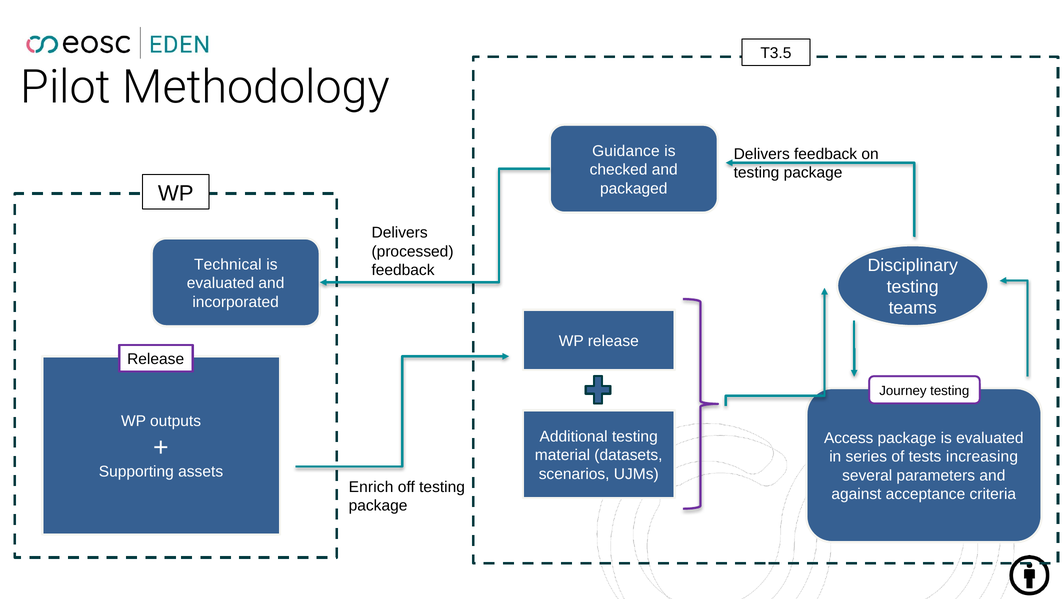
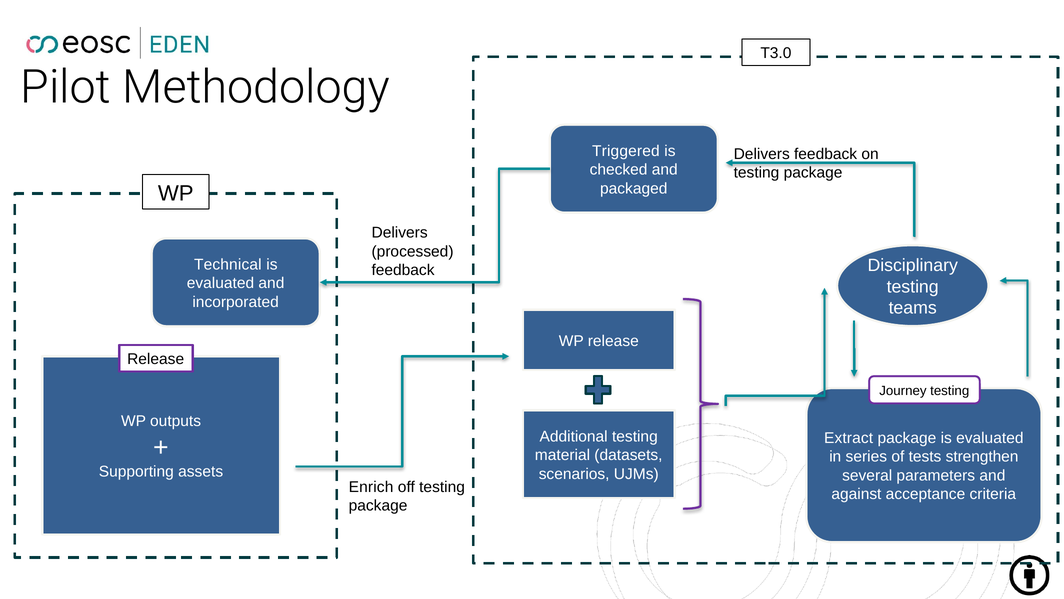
T3.5: T3.5 -> T3.0
Guidance: Guidance -> Triggered
Access: Access -> Extract
increasing: increasing -> strengthen
